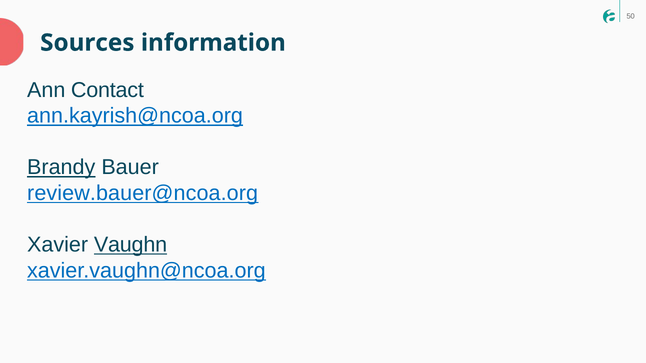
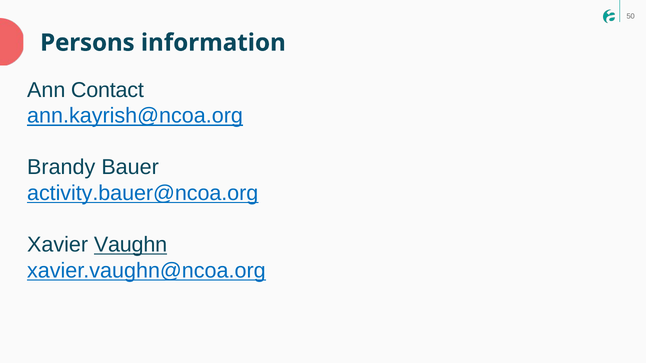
Sources: Sources -> Persons
Brandy underline: present -> none
review.bauer@ncoa.org: review.bauer@ncoa.org -> activity.bauer@ncoa.org
